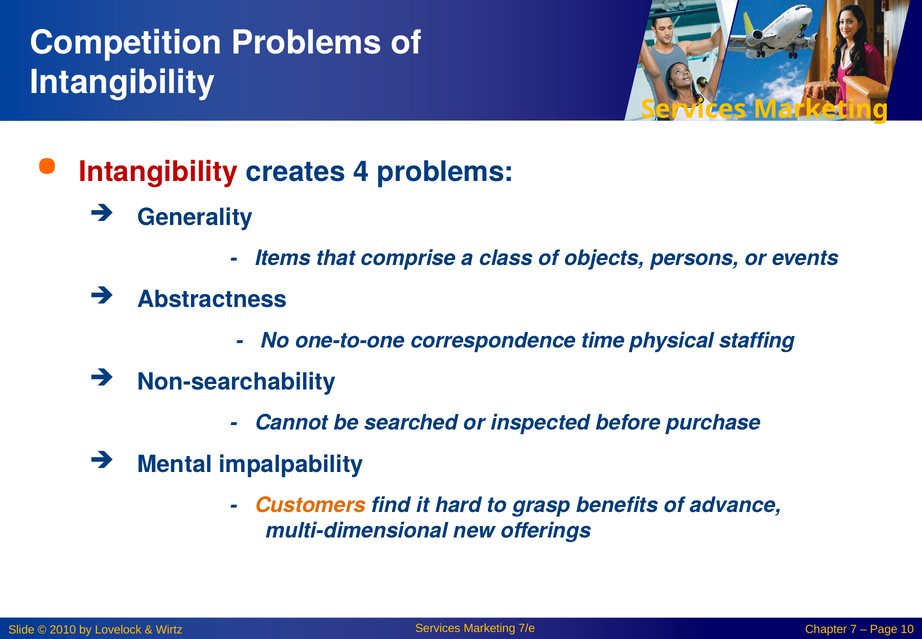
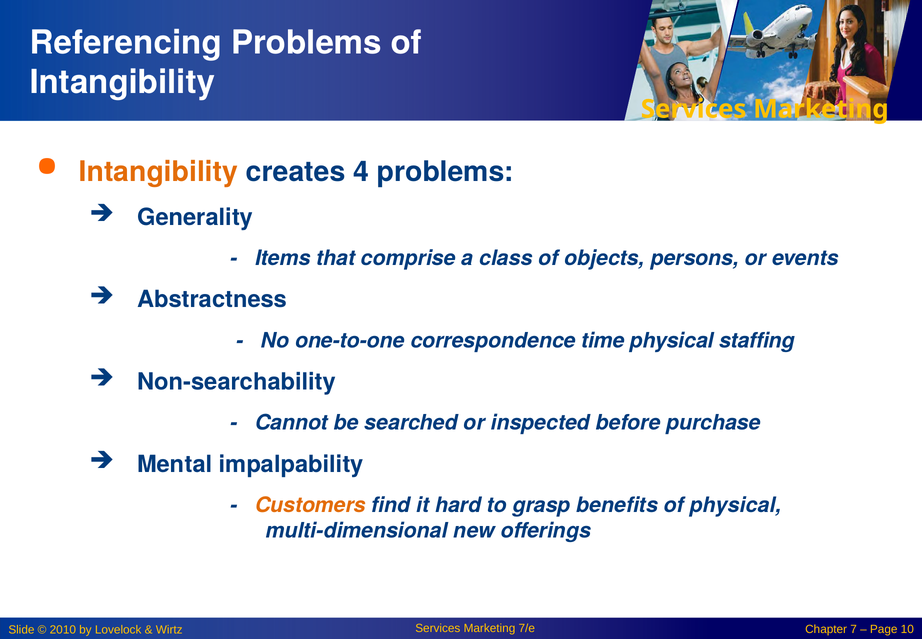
Competition: Competition -> Referencing
Intangibility at (158, 172) colour: red -> orange
of advance: advance -> physical
